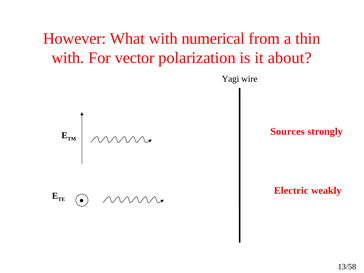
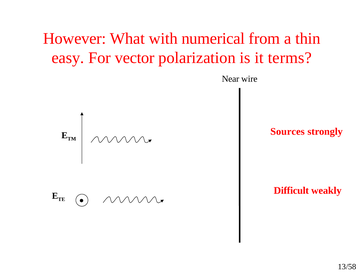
with at (68, 58): with -> easy
about: about -> terms
Yagi: Yagi -> Near
Electric: Electric -> Difficult
